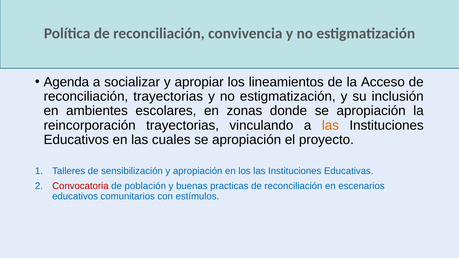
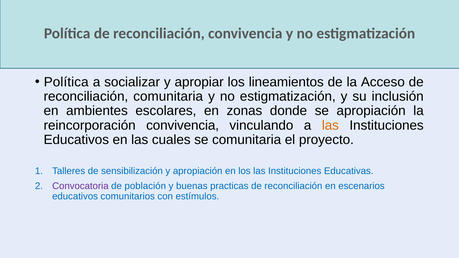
Agenda at (66, 82): Agenda -> Política
reconciliación trayectorias: trayectorias -> comunitaria
reincorporación trayectorias: trayectorias -> convivencia
cuales se apropiación: apropiación -> comunitaria
Convocatoria colour: red -> purple
